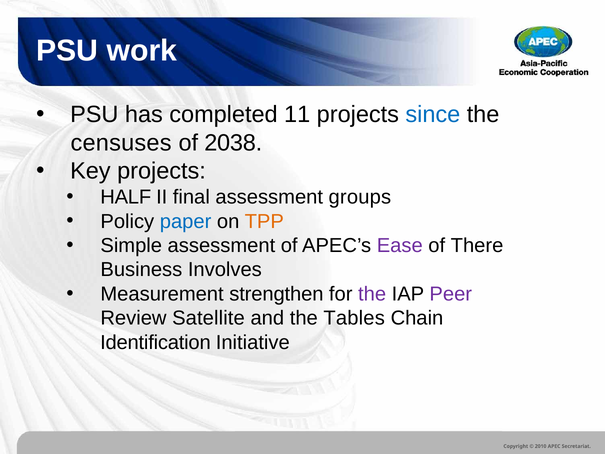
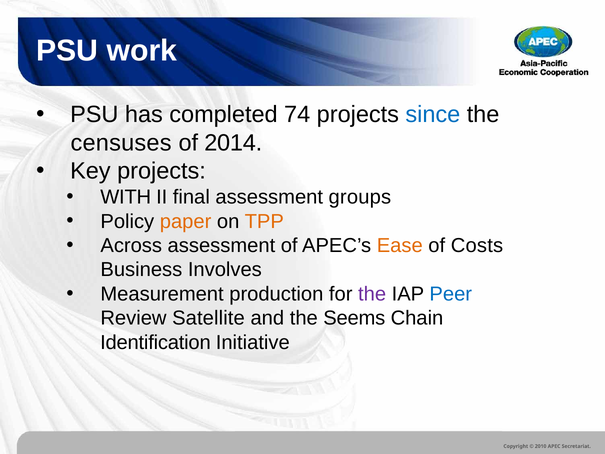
11: 11 -> 74
2038: 2038 -> 2014
HALF: HALF -> WITH
paper colour: blue -> orange
Simple: Simple -> Across
Ease colour: purple -> orange
There: There -> Costs
strengthen: strengthen -> production
Peer colour: purple -> blue
Tables: Tables -> Seems
